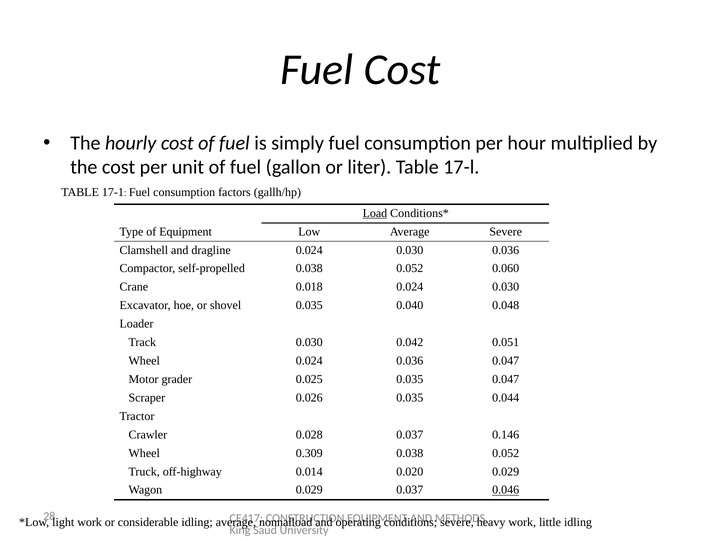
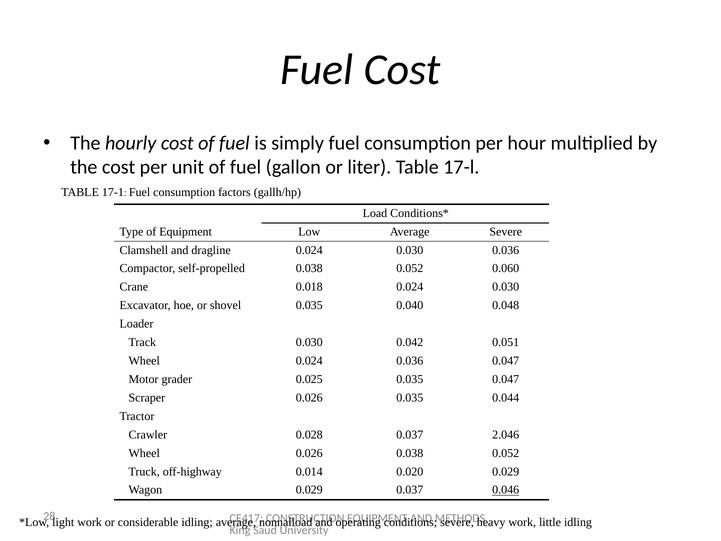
Load underline: present -> none
0.146: 0.146 -> 2.046
Wheel 0.309: 0.309 -> 0.026
